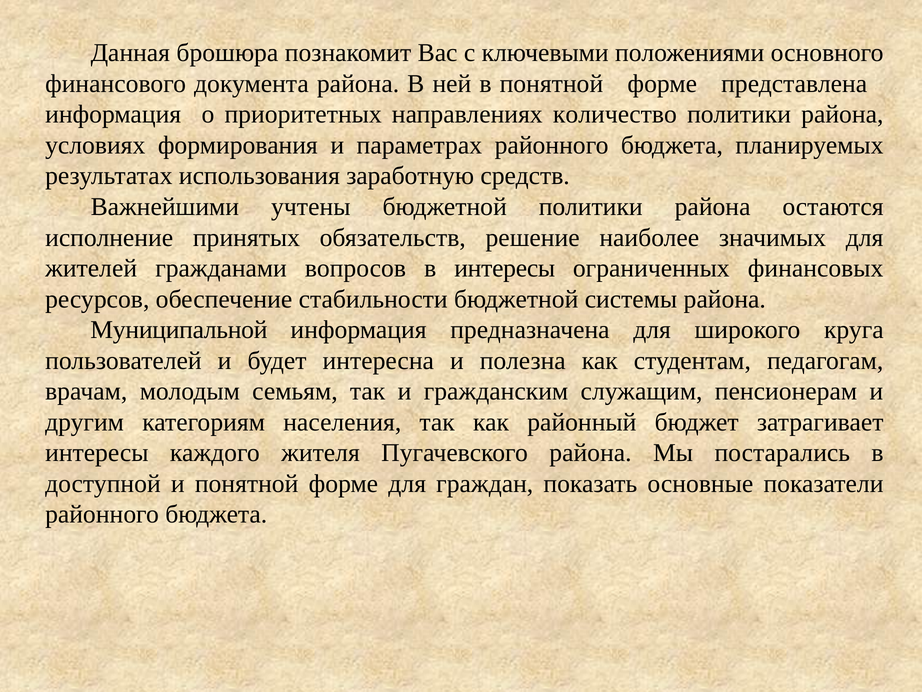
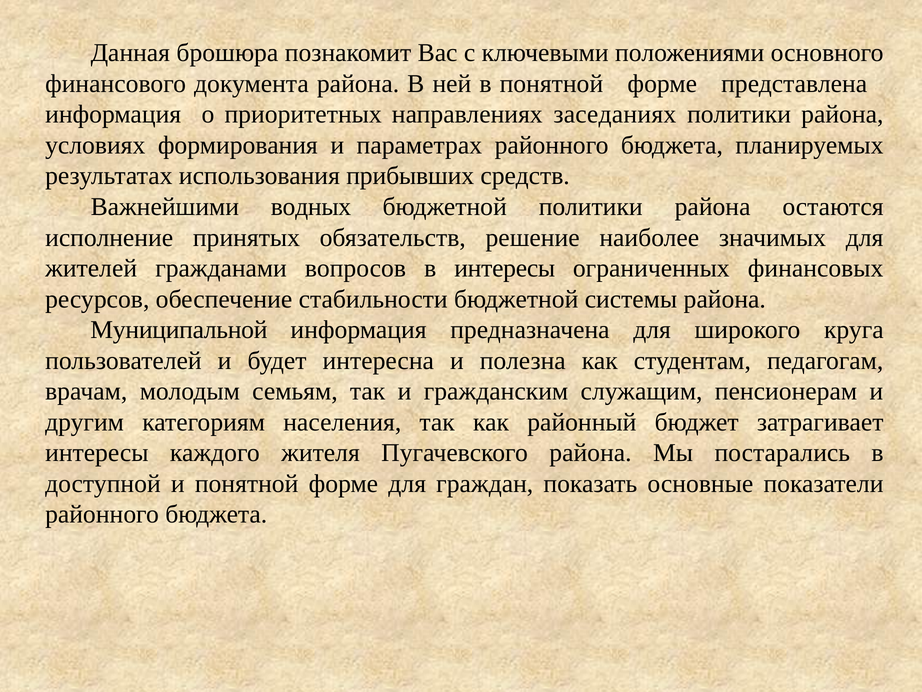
количество: количество -> заседаниях
заработную: заработную -> прибывших
учтены: учтены -> водных
